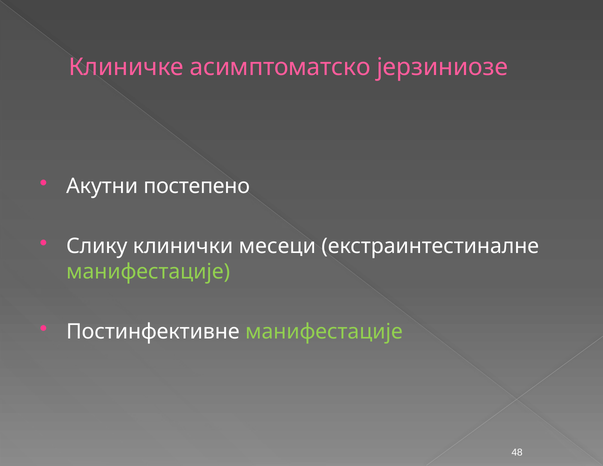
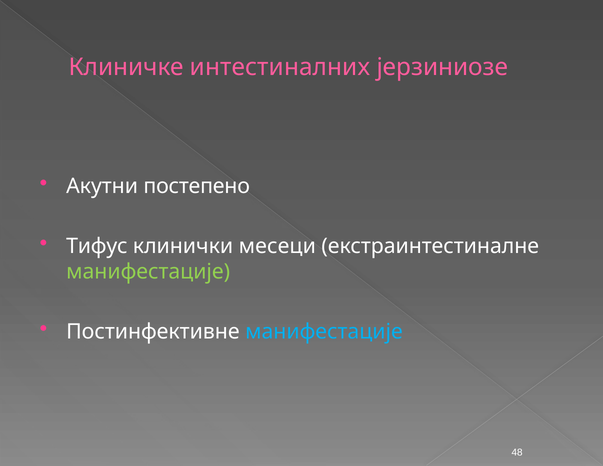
асимптоматско: асимптоматско -> интестиналних
Слику: Слику -> Тифус
манифестације at (324, 331) colour: light green -> light blue
